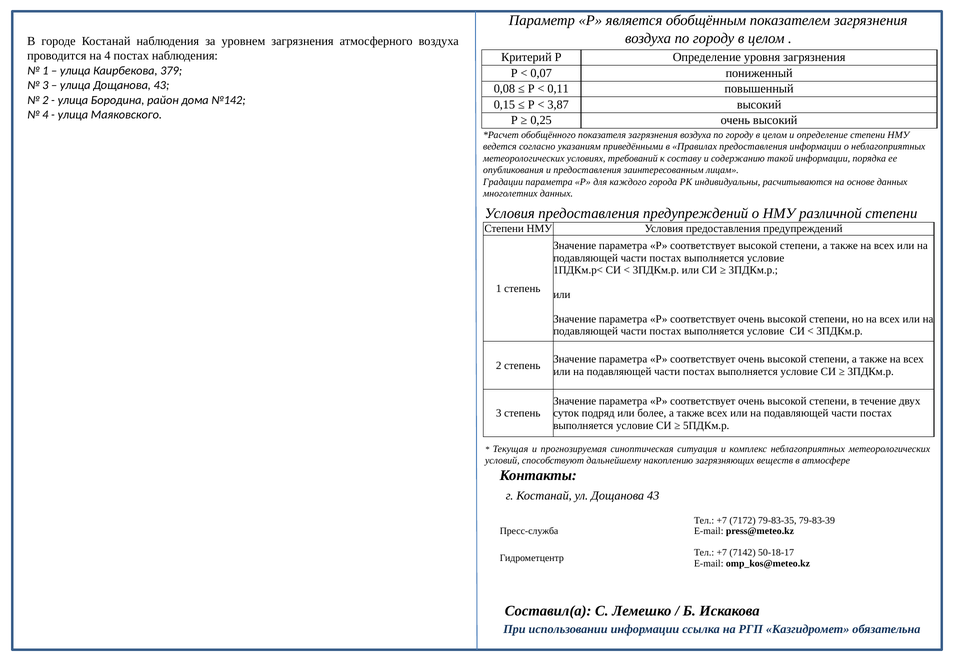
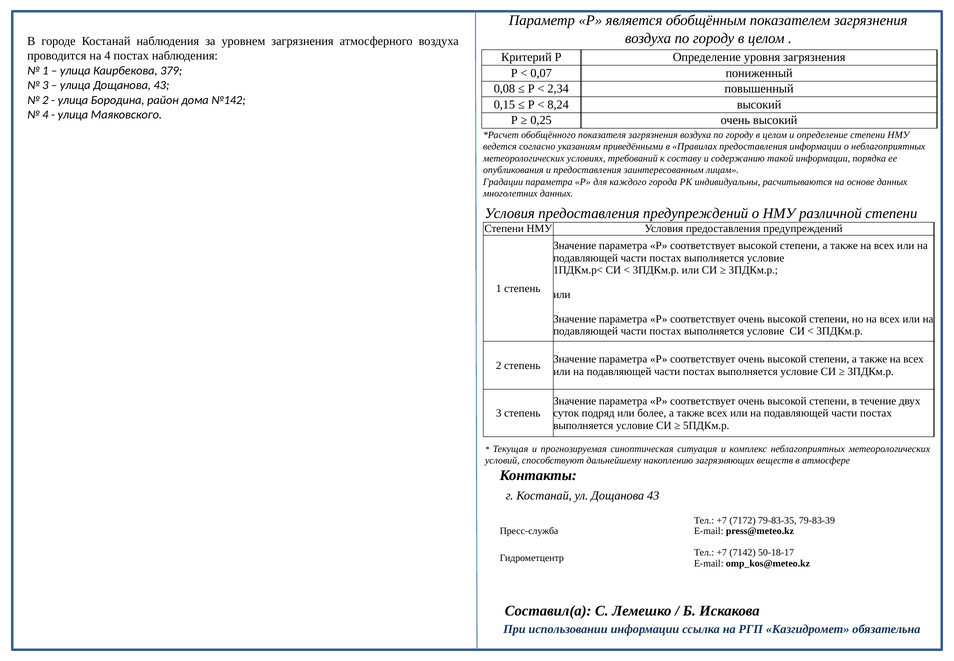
0,11: 0,11 -> 2,34
3,87: 3,87 -> 8,24
